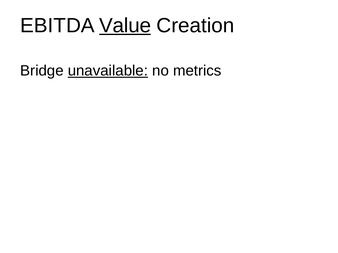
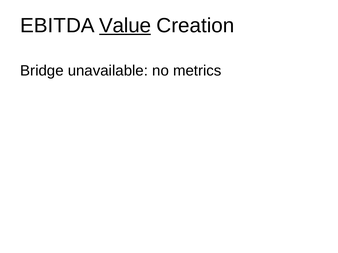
unavailable underline: present -> none
